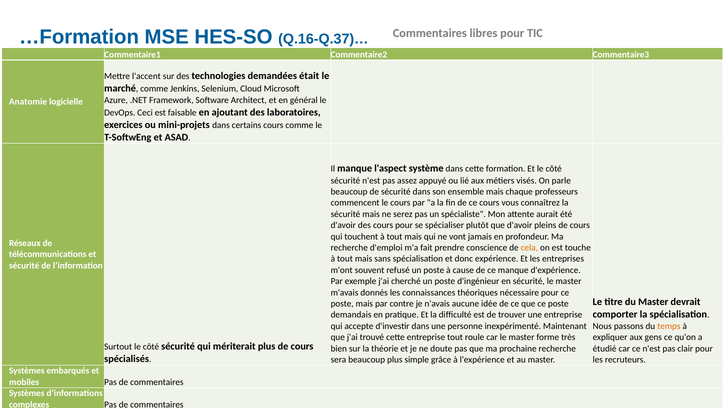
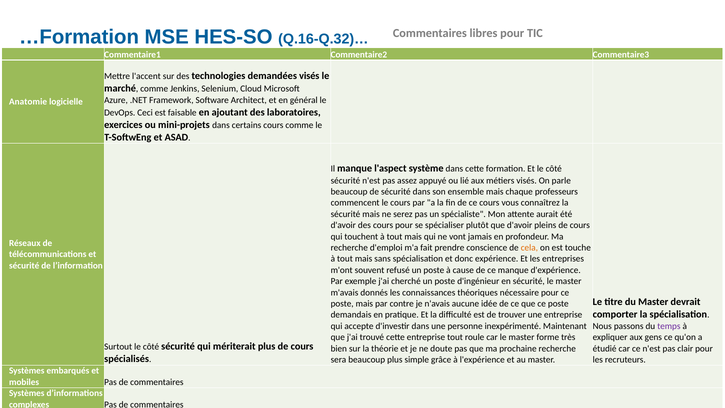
Q.16-Q.37)…: Q.16-Q.37)… -> Q.16-Q.32)…
demandées était: était -> visés
temps colour: orange -> purple
